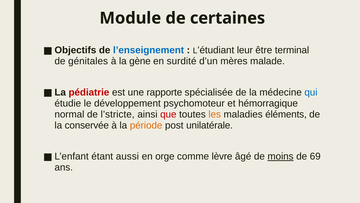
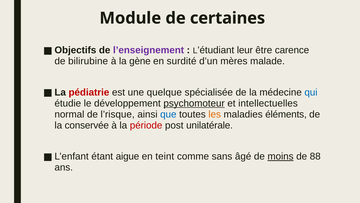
l’enseignement colour: blue -> purple
terminal: terminal -> carence
génitales: génitales -> bilirubine
rapporte: rapporte -> quelque
psychomoteur underline: none -> present
hémorragique: hémorragique -> intellectuelles
l’stricte: l’stricte -> l’risque
que colour: red -> blue
période colour: orange -> red
aussi: aussi -> aigue
orge: orge -> teint
lèvre: lèvre -> sans
69: 69 -> 88
